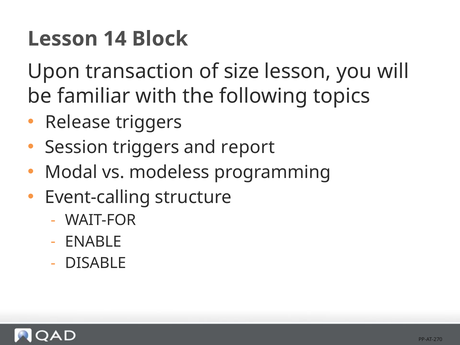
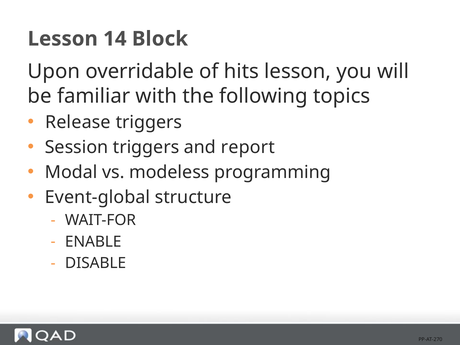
transaction: transaction -> overridable
size: size -> hits
Event-calling: Event-calling -> Event-global
